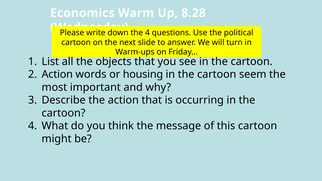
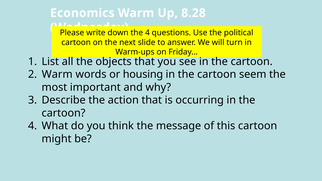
Action at (57, 74): Action -> Warm
